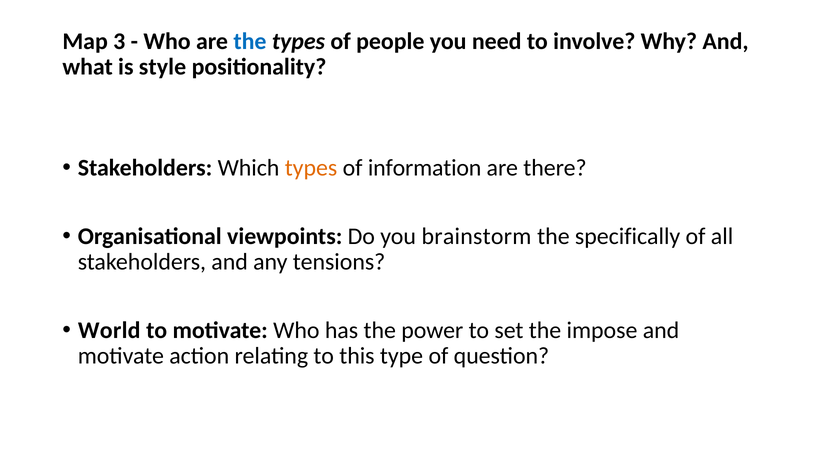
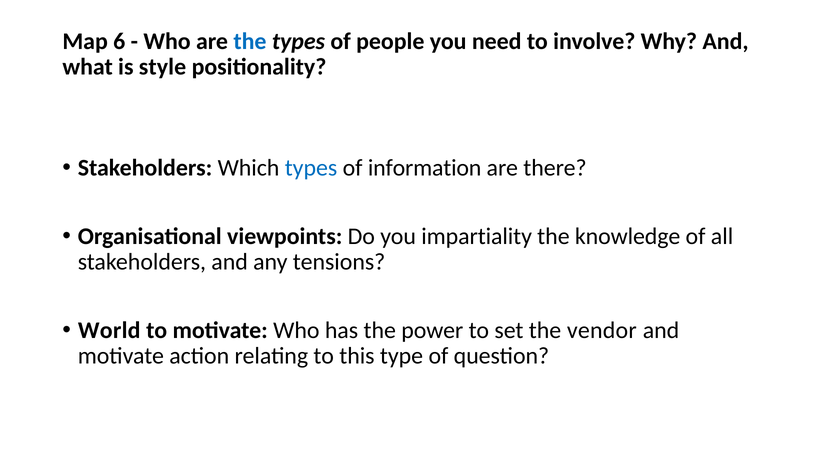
3: 3 -> 6
types at (311, 168) colour: orange -> blue
brainstorm: brainstorm -> impartiality
specifically: specifically -> knowledge
impose: impose -> vendor
